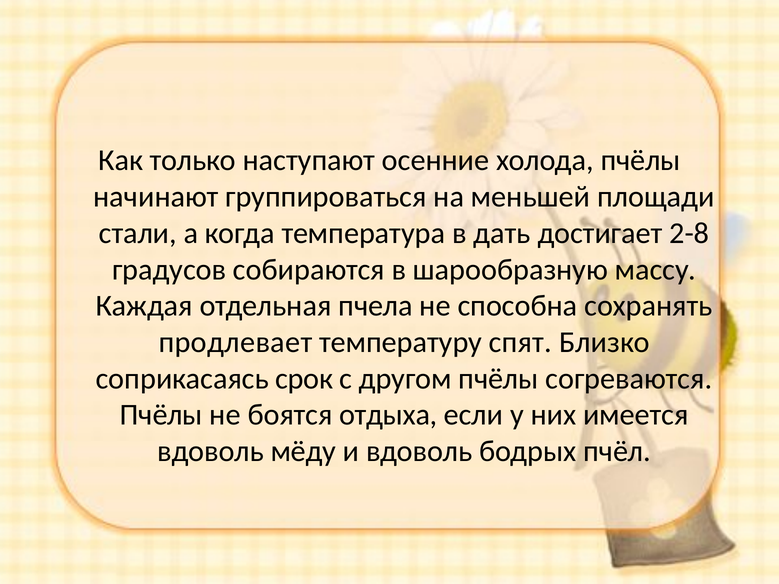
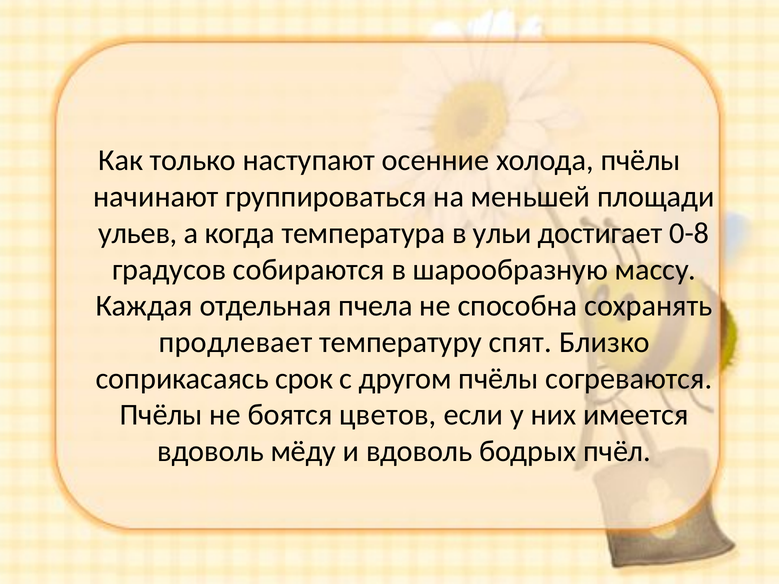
стали: стали -> ульев
дать: дать -> ульи
2-8: 2-8 -> 0-8
отдыха: отдыха -> цветов
